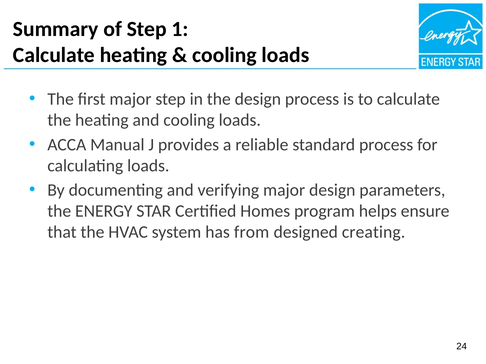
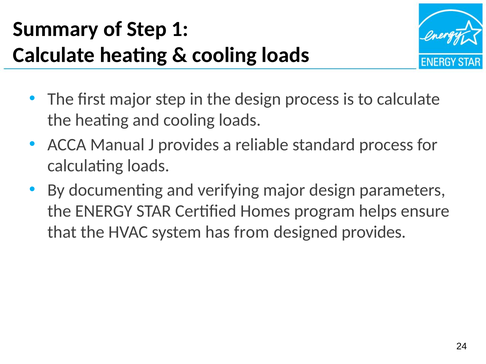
designed creating: creating -> provides
